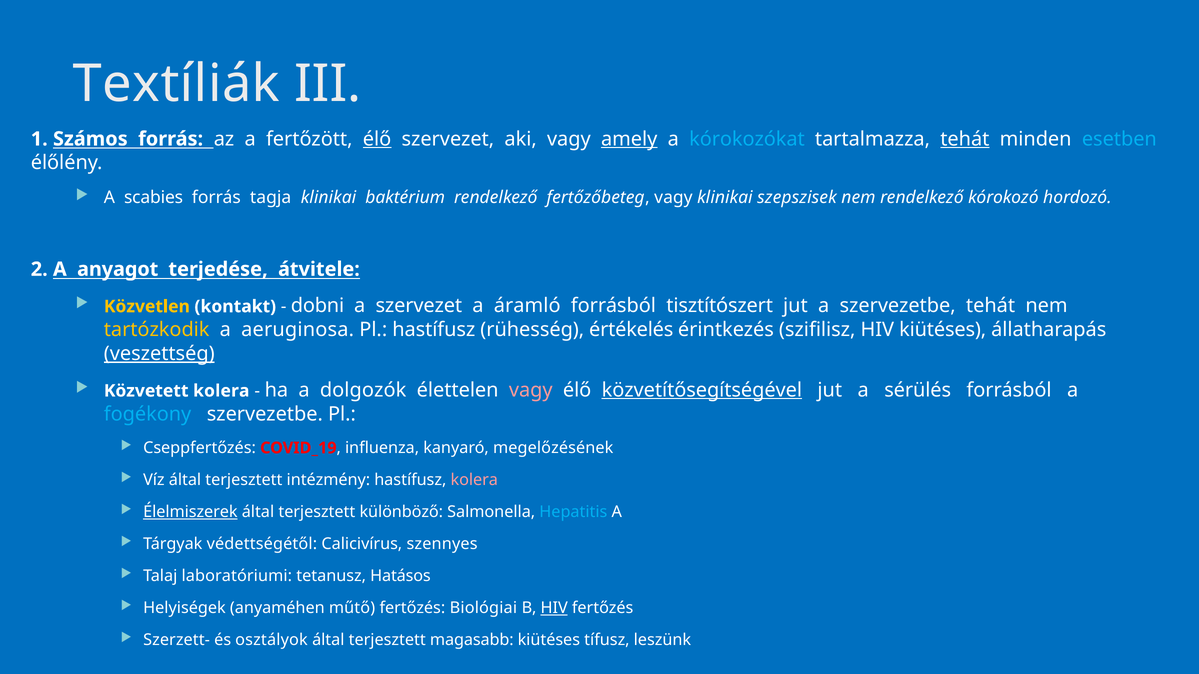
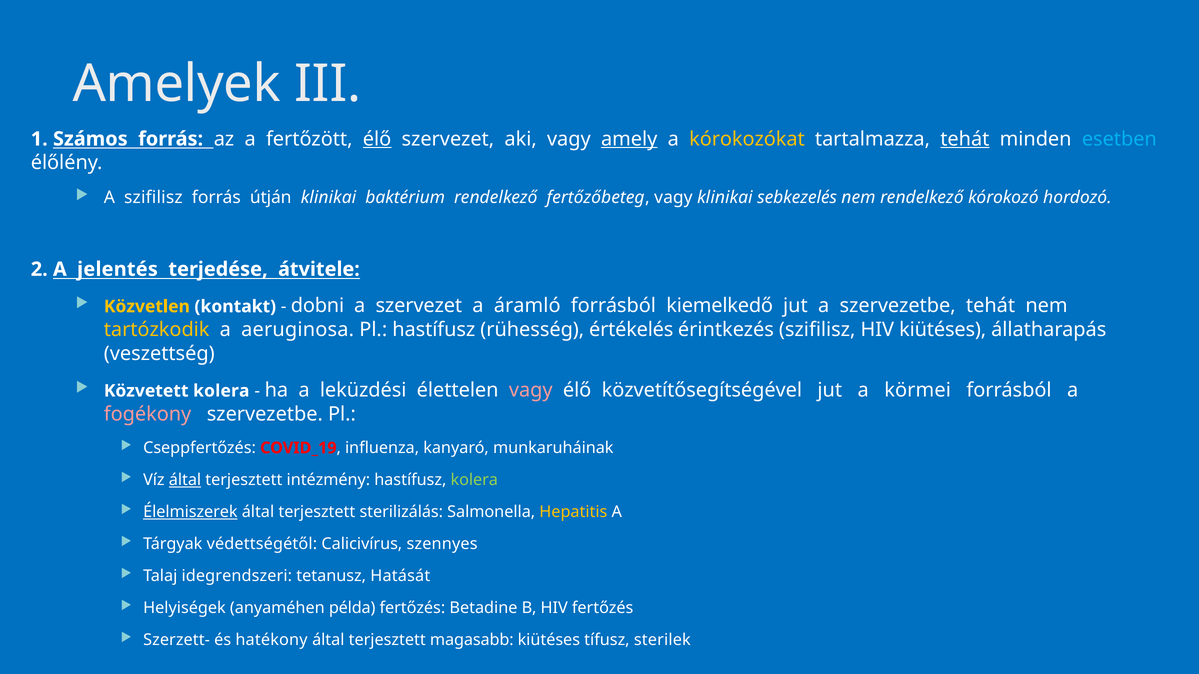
Textíliák: Textíliák -> Amelyek
kórokozókat colour: light blue -> yellow
A scabies: scabies -> szifilisz
tagja: tagja -> útján
szepszisek: szepszisek -> sebkezelés
anyagot: anyagot -> jelentés
tisztítószert: tisztítószert -> kiemelkedő
veszettség underline: present -> none
dolgozók: dolgozók -> leküzdési
közvetítősegítségével underline: present -> none
sérülés: sérülés -> körmei
fogékony colour: light blue -> pink
megelőzésének: megelőzésének -> munkaruháinak
által at (185, 480) underline: none -> present
kolera at (474, 480) colour: pink -> light green
különböző: különböző -> sterilizálás
Hepatitis colour: light blue -> yellow
laboratóriumi: laboratóriumi -> idegrendszeri
Hatásos: Hatásos -> Hatását
műtő: műtő -> példa
Biológiai: Biológiai -> Betadine
HIV at (554, 608) underline: present -> none
osztályok: osztályok -> hatékony
leszünk: leszünk -> sterilek
